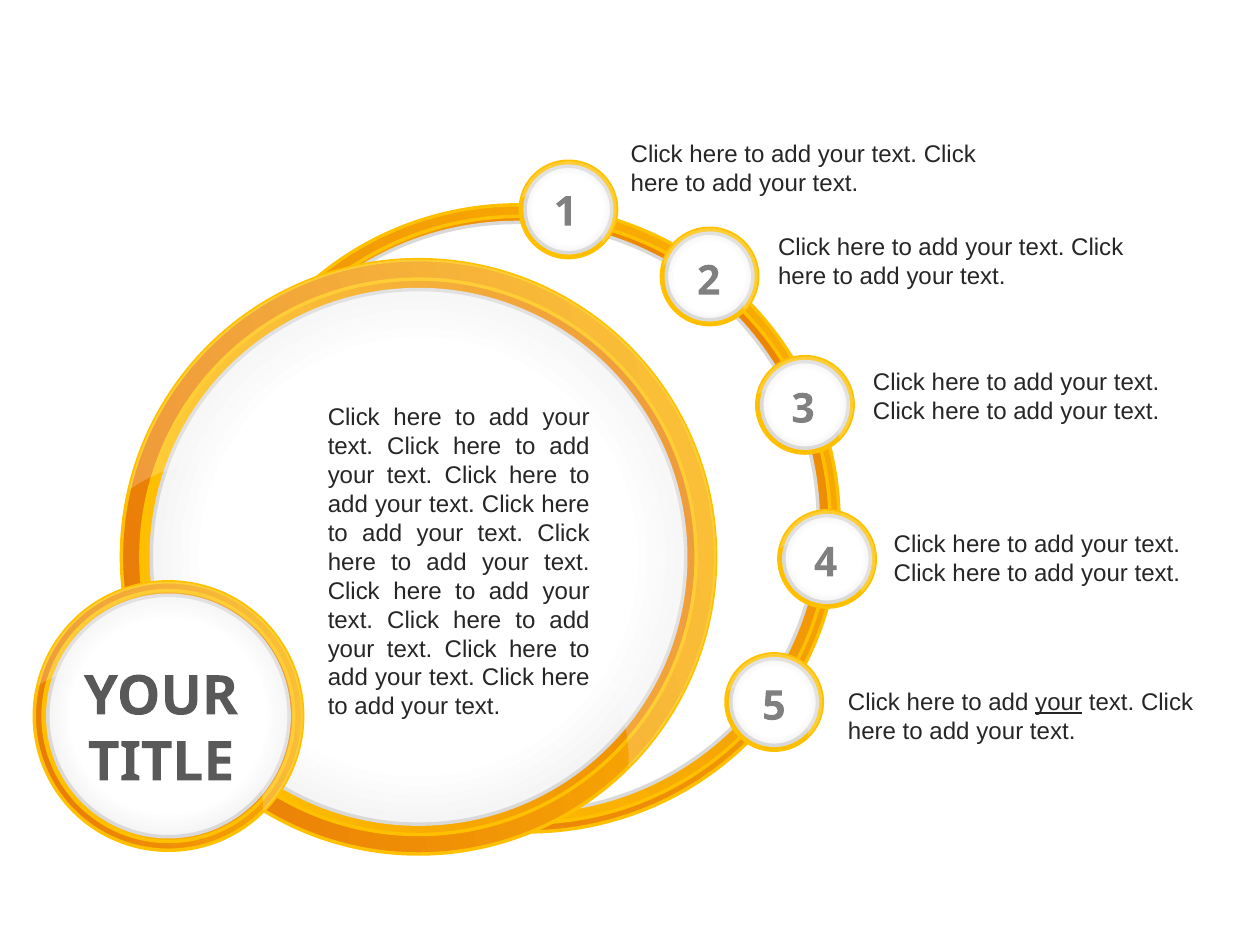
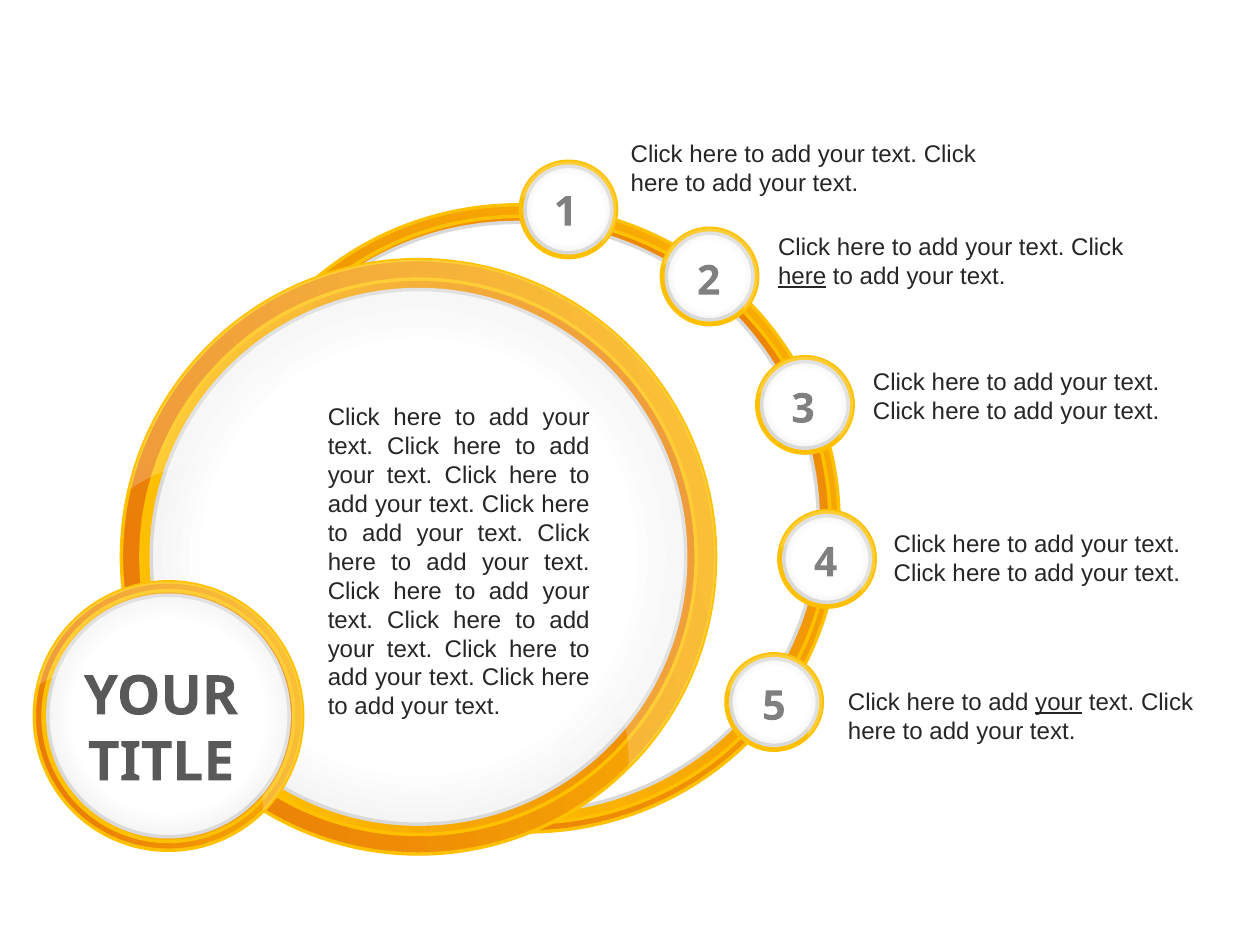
here at (802, 277) underline: none -> present
